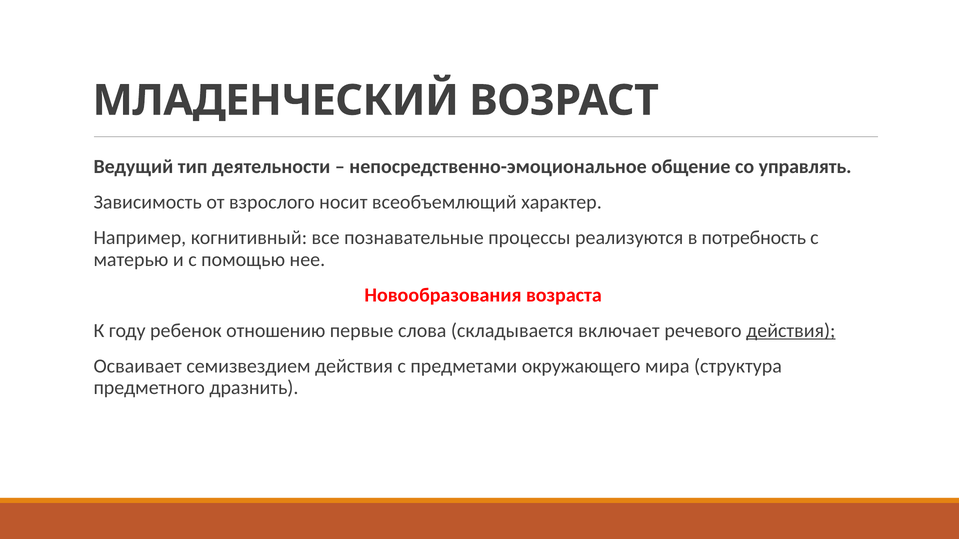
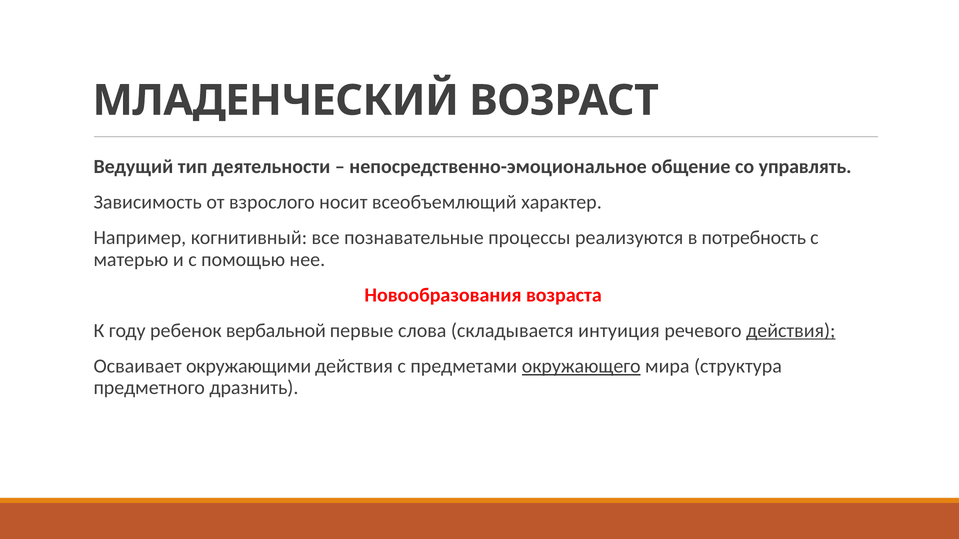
отношению: отношению -> вербальной
включает: включает -> интуиция
семизвездием: семизвездием -> окружающими
окружающего underline: none -> present
